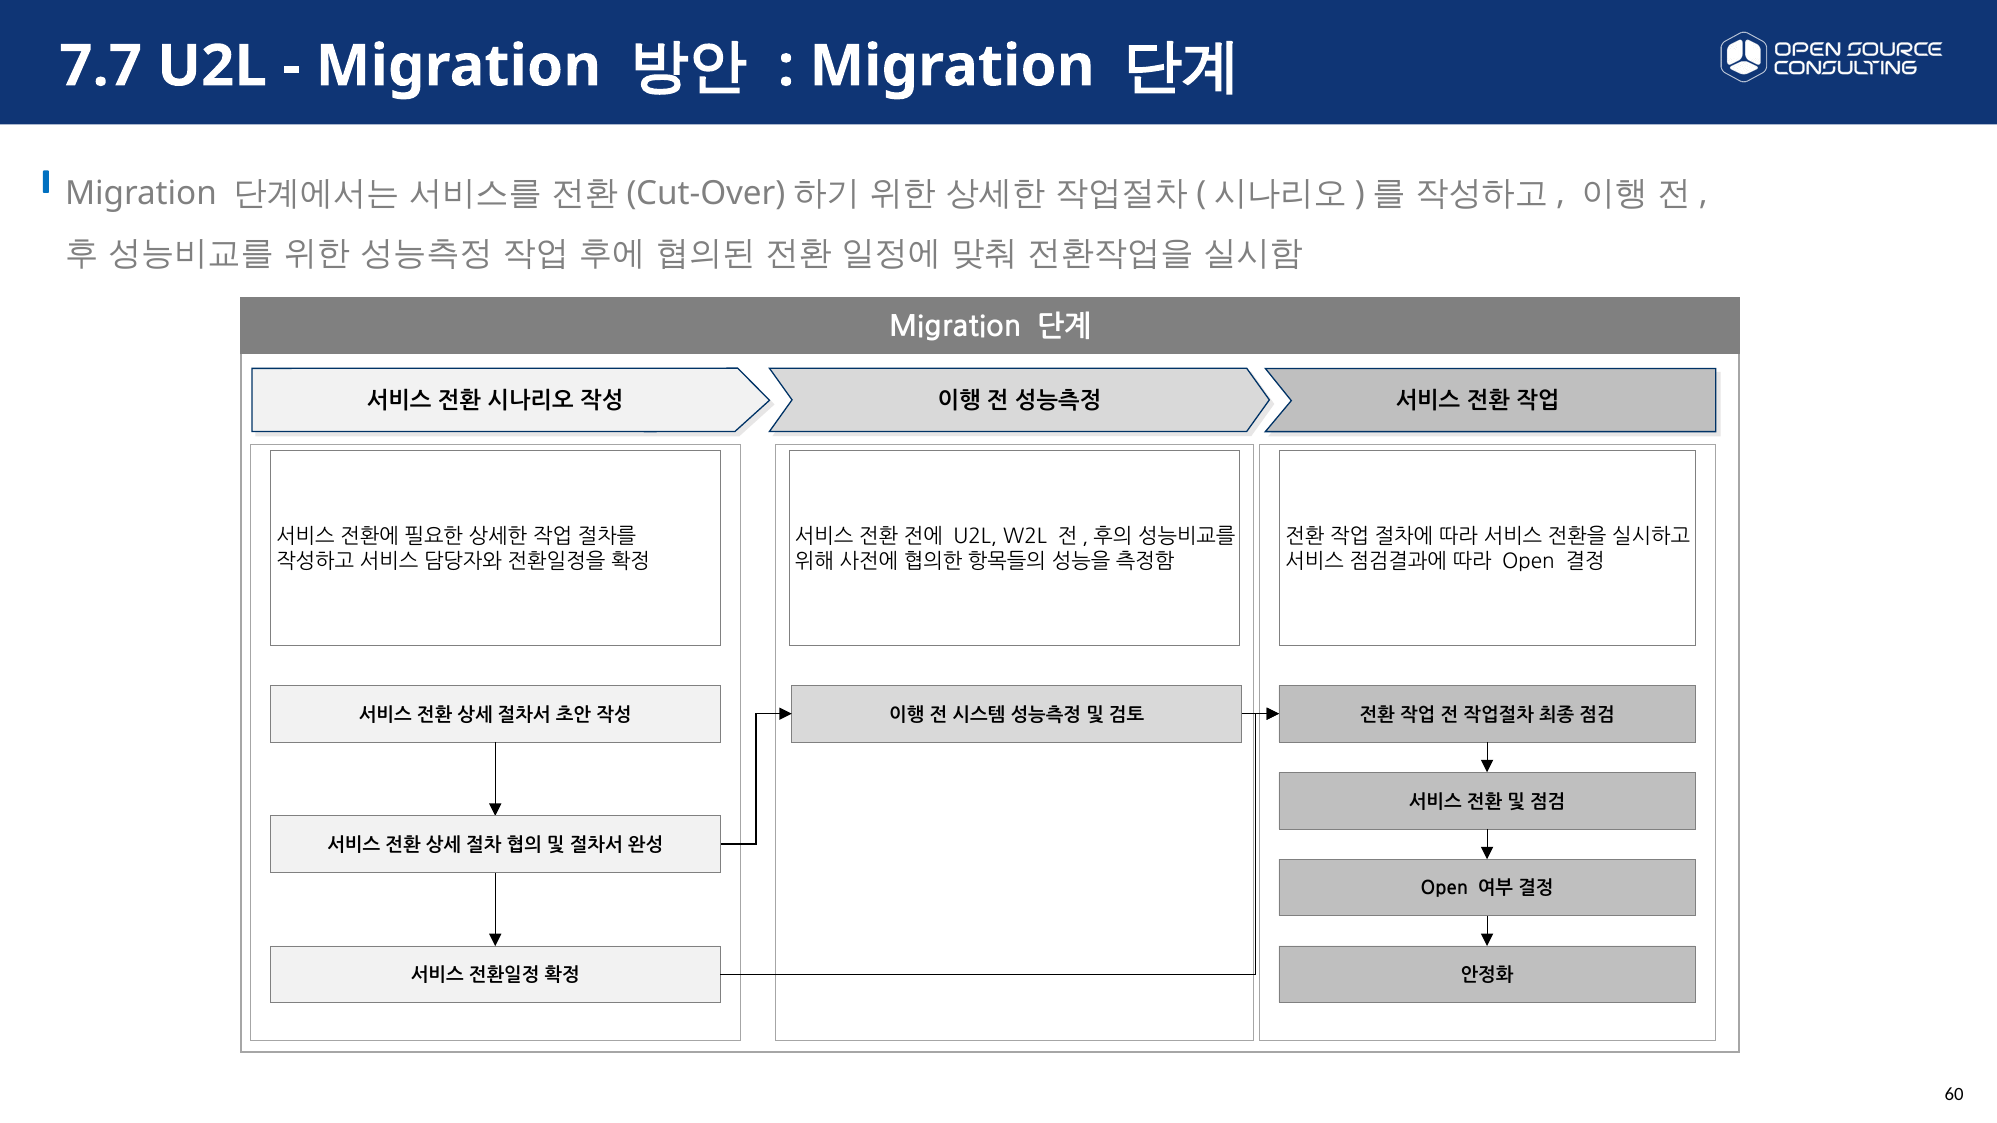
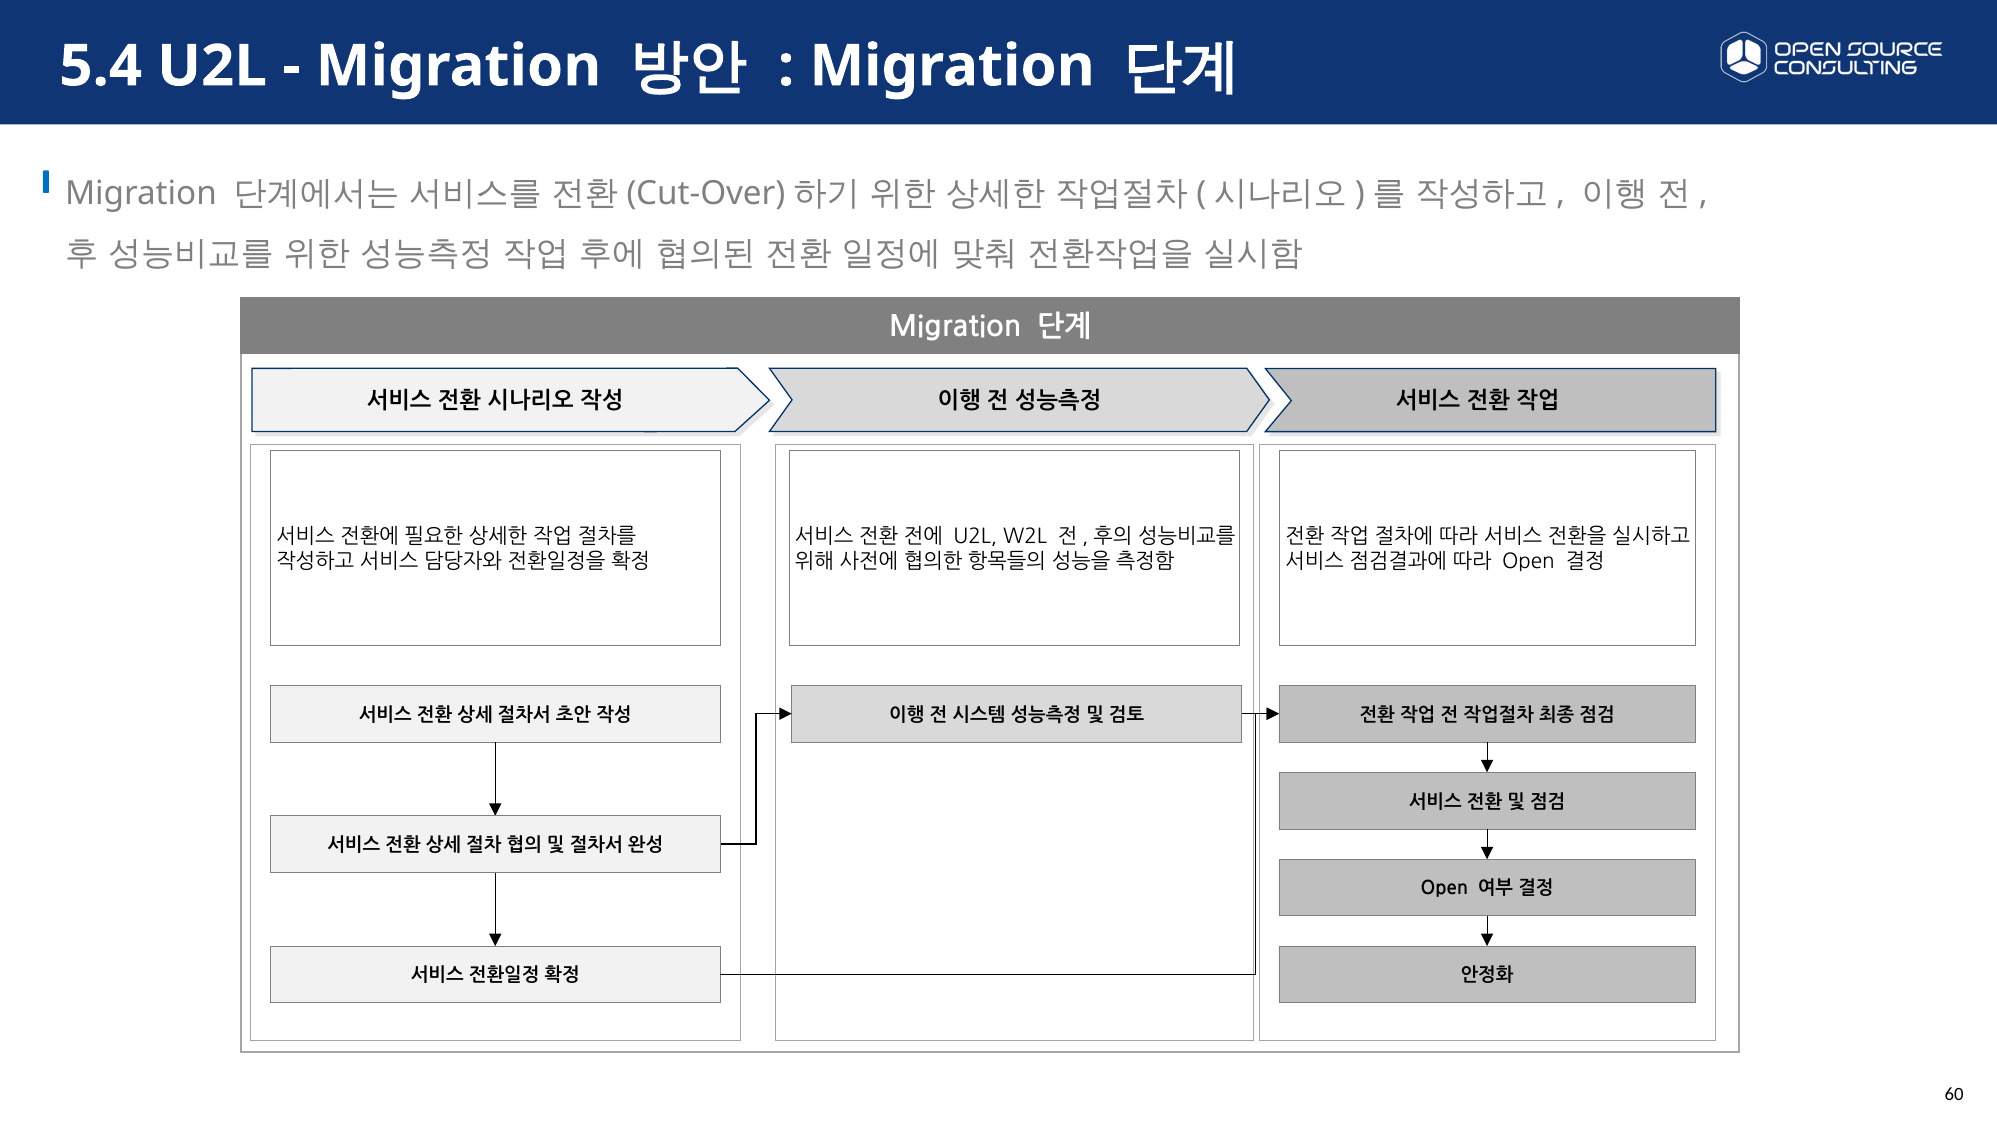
7.7: 7.7 -> 5.4
